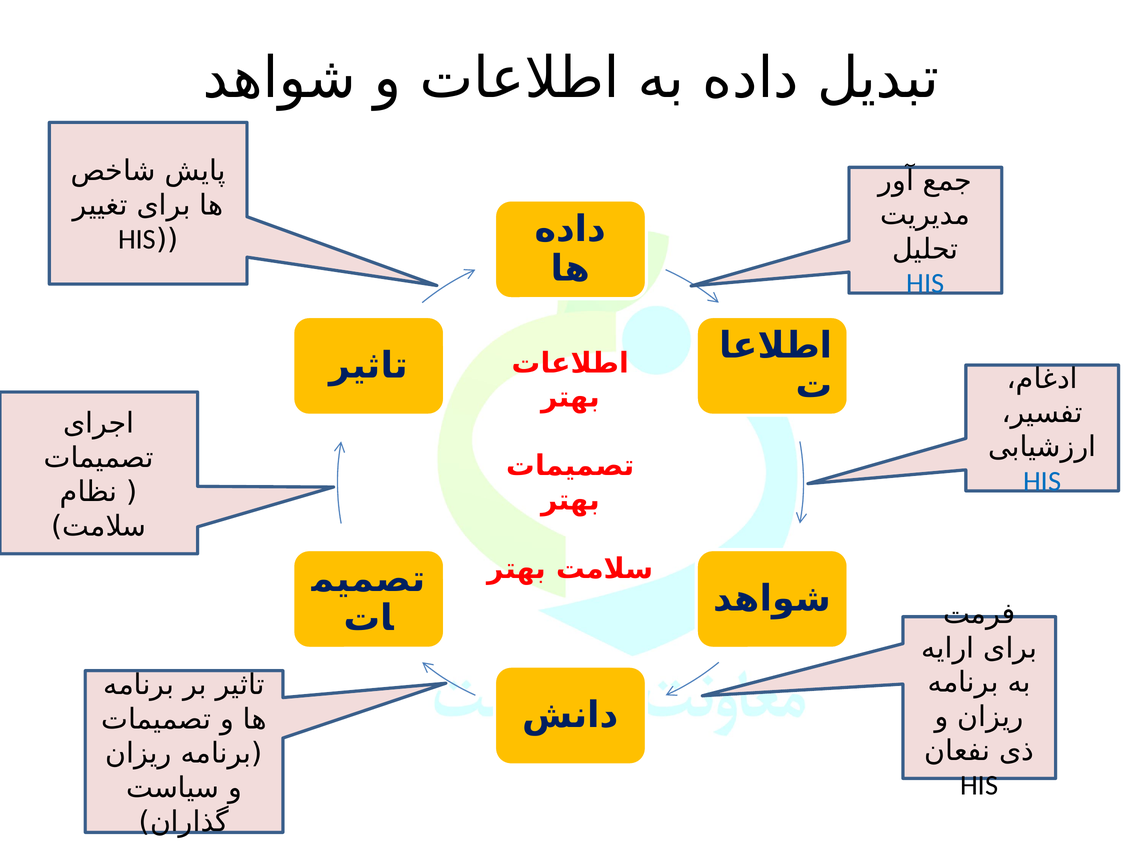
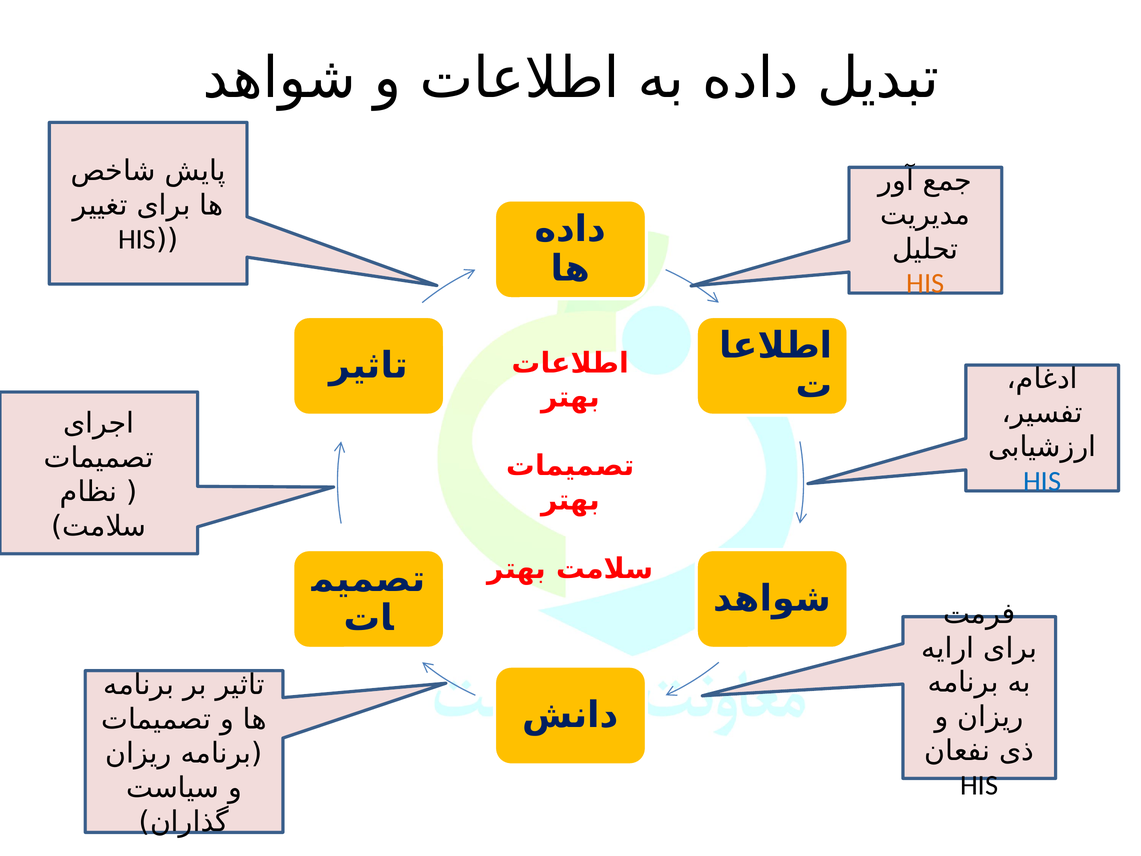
HIS at (925, 283) colour: blue -> orange
